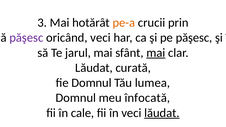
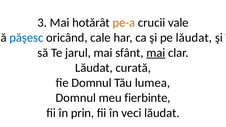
crucii prin: prin -> vale
păşesc at (26, 38) colour: purple -> blue
oricând veci: veci -> cale
pe păşesc: păşesc -> lăudat
înfocată: înfocată -> fierbinte
cale: cale -> prin
lăudat at (162, 113) underline: present -> none
